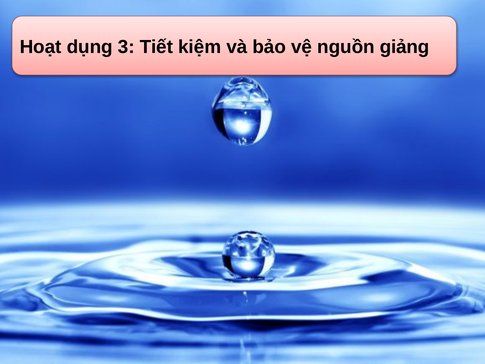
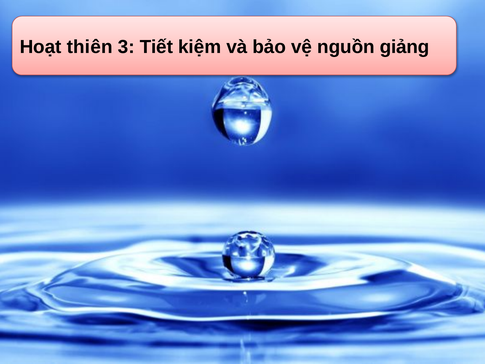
dụng: dụng -> thiên
